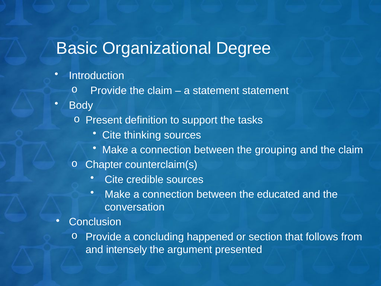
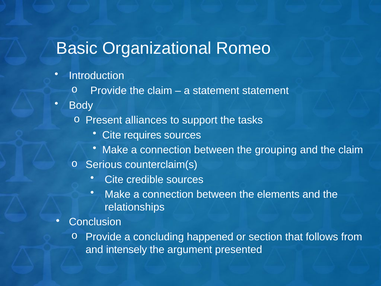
Degree: Degree -> Romeo
definition: definition -> alliances
thinking: thinking -> requires
Chapter: Chapter -> Serious
educated: educated -> elements
conversation: conversation -> relationships
